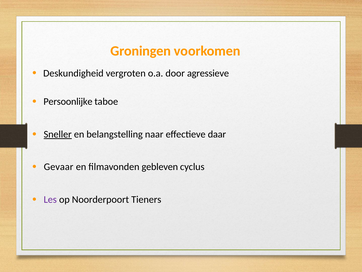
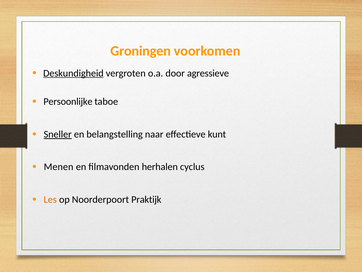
Deskundigheid underline: none -> present
daar: daar -> kunt
Gevaar: Gevaar -> Menen
gebleven: gebleven -> herhalen
Les colour: purple -> orange
Tieners: Tieners -> Praktijk
